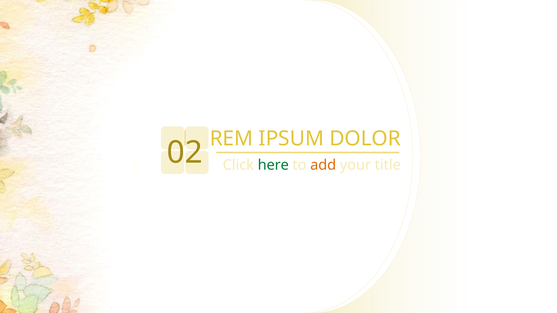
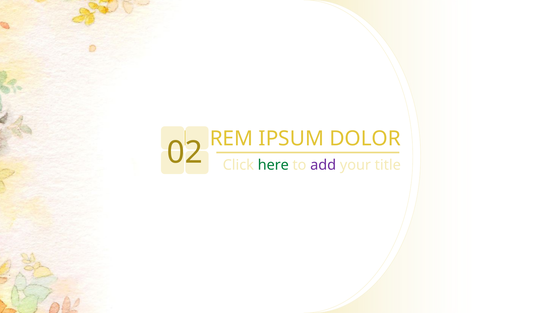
add colour: orange -> purple
